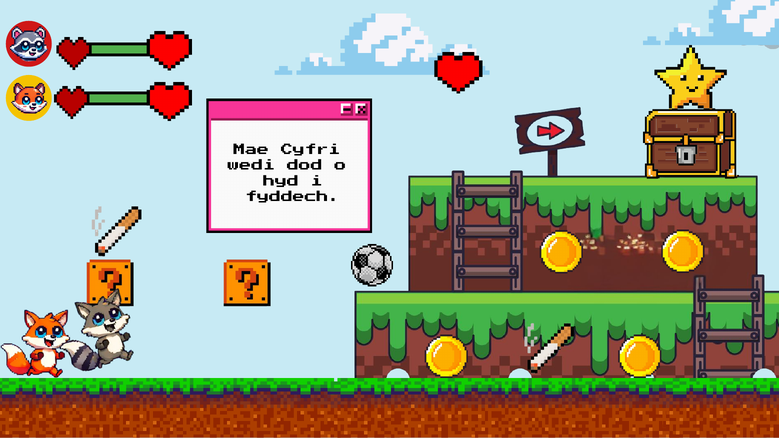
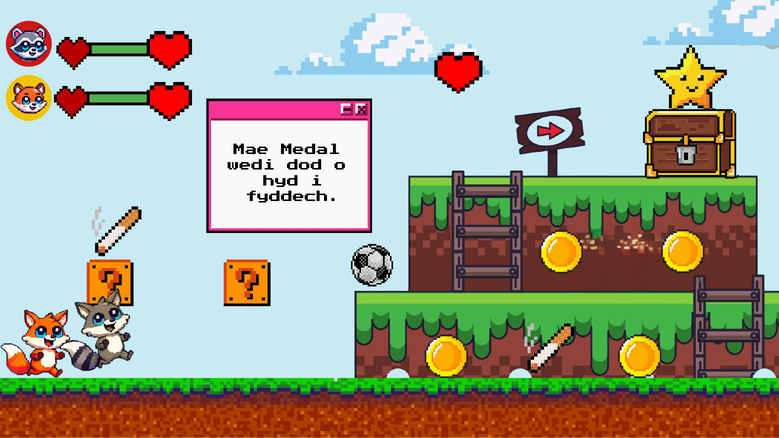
Cyfri: Cyfri -> Medal
